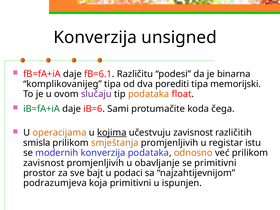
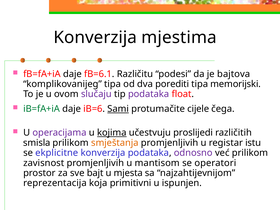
unsigned: unsigned -> mjestima
binarna: binarna -> bajtova
podataka at (149, 94) colour: orange -> purple
Sami underline: none -> present
koda: koda -> cijele
operacijama colour: orange -> purple
učestvuju zavisnost: zavisnost -> proslijedi
modernih: modernih -> ekplicitne
odnosno colour: orange -> purple
obavljanje: obavljanje -> mantisom
se primitivni: primitivni -> operatori
podaci: podaci -> mjesta
podrazumjeva: podrazumjeva -> reprezentacija
